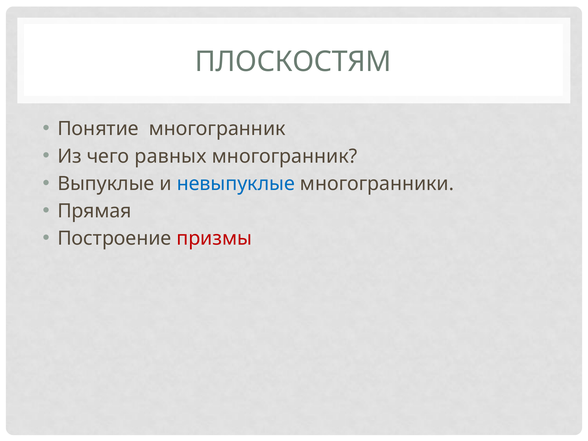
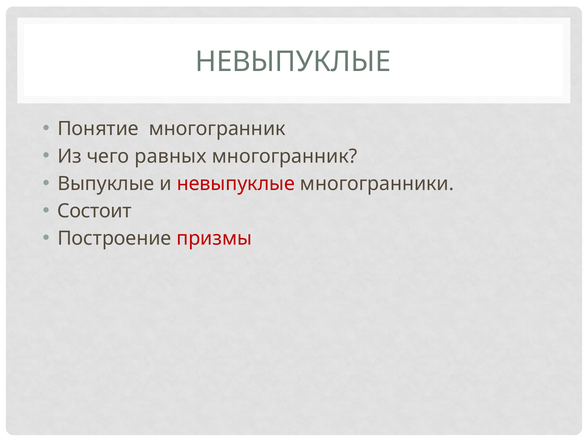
ПЛОСКОСТЯМ at (293, 62): ПЛОСКОСТЯМ -> НЕВЫПУКЛЫЕ
невыпуклые at (236, 184) colour: blue -> red
Прямая: Прямая -> Состоит
